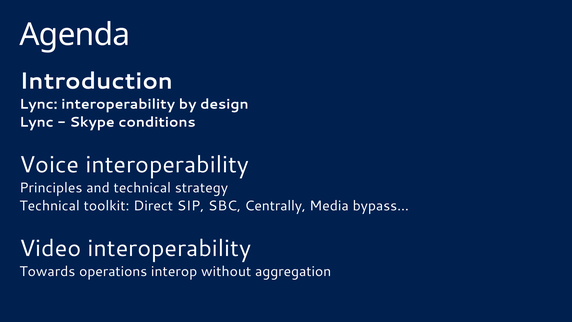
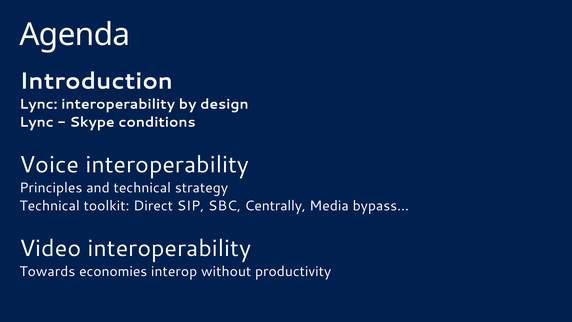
operations: operations -> economies
aggregation: aggregation -> productivity
